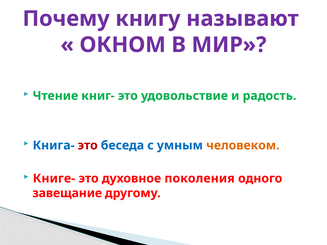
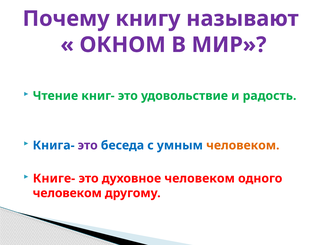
это at (88, 146) colour: red -> purple
духовное поколения: поколения -> человеком
завещание at (67, 193): завещание -> человеком
